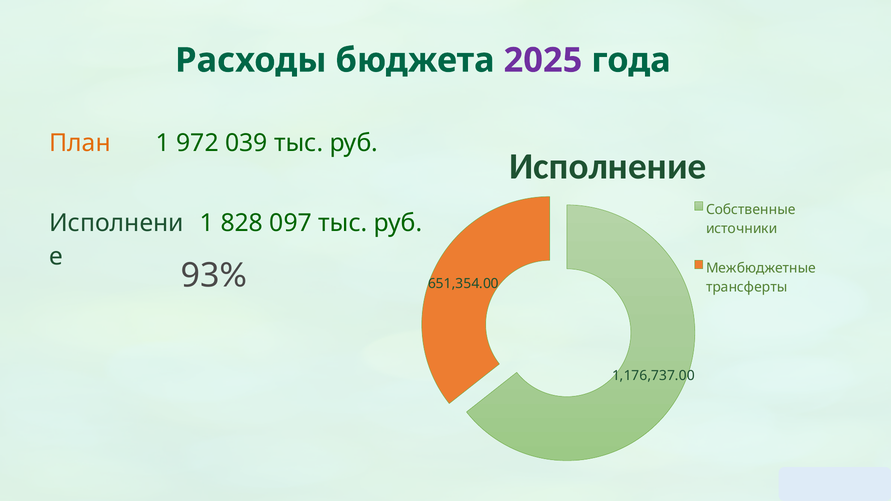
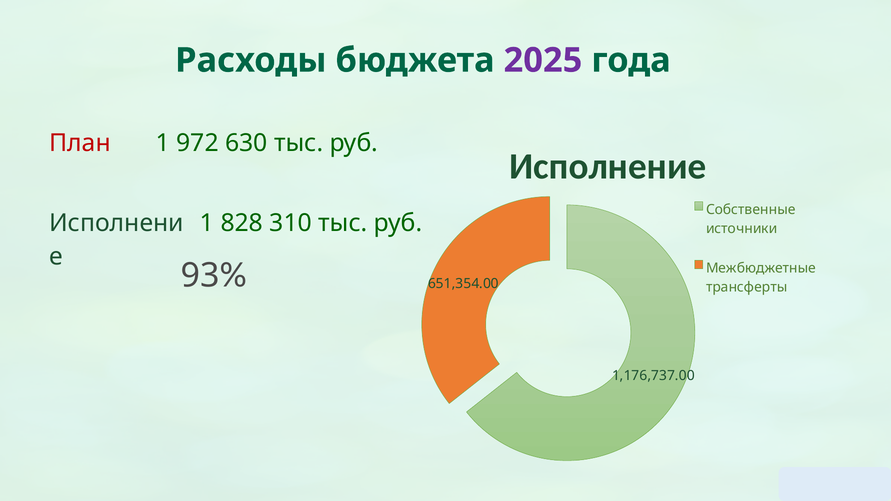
План colour: orange -> red
039: 039 -> 630
097: 097 -> 310
